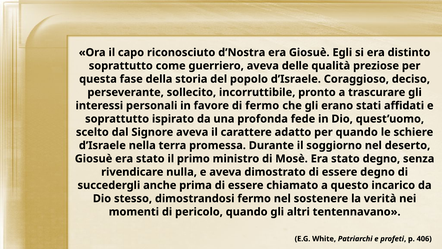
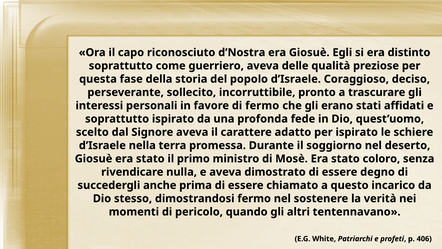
per quando: quando -> ispirato
stato degno: degno -> coloro
